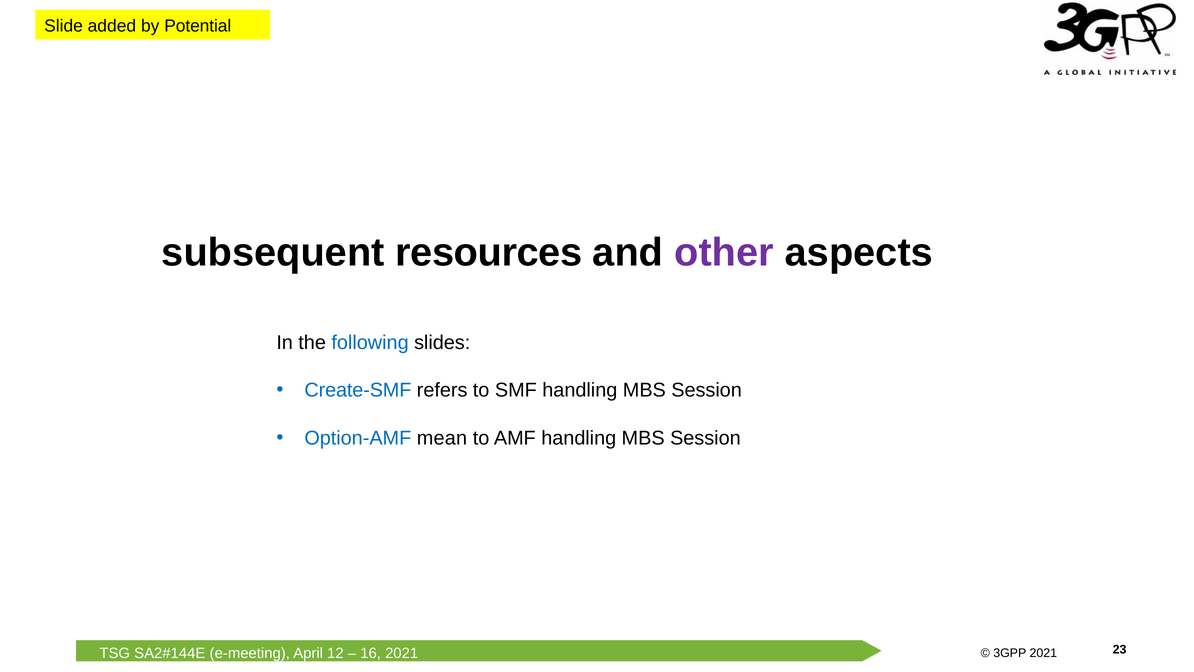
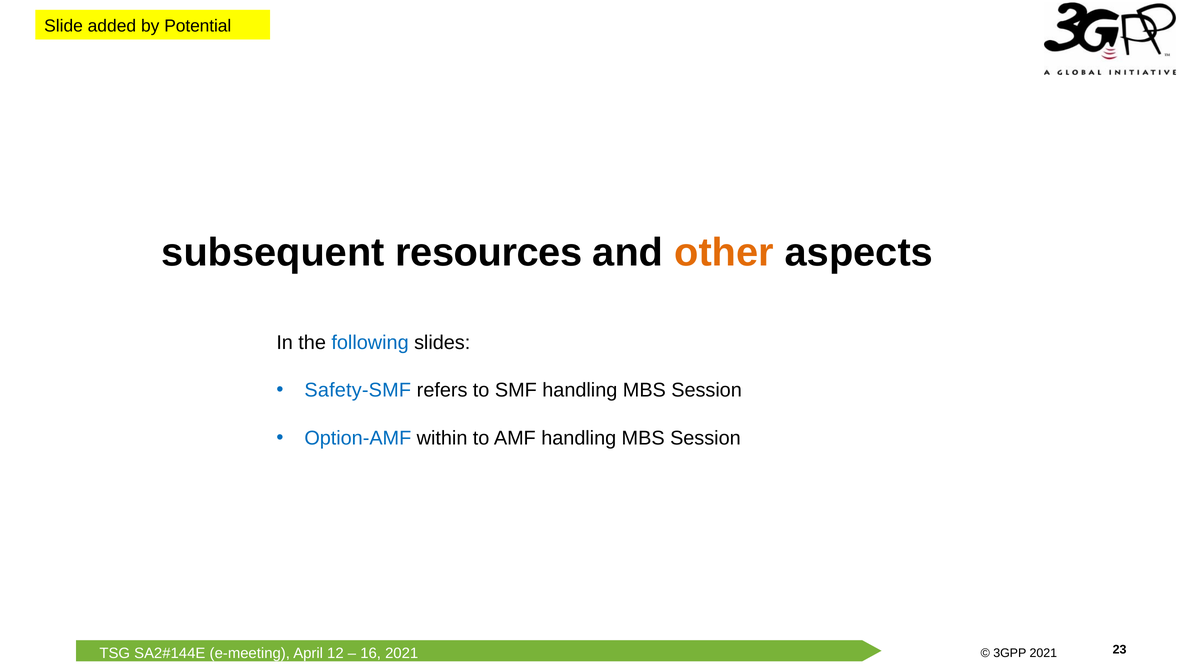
other colour: purple -> orange
Create-SMF: Create-SMF -> Safety-SMF
mean: mean -> within
